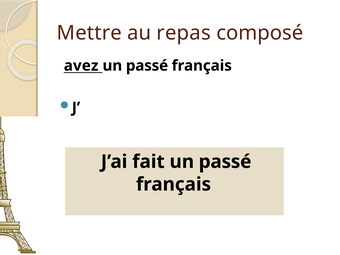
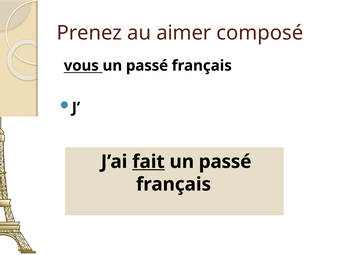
Mettre: Mettre -> Prenez
repas: repas -> aimer
avez: avez -> vous
fait underline: none -> present
